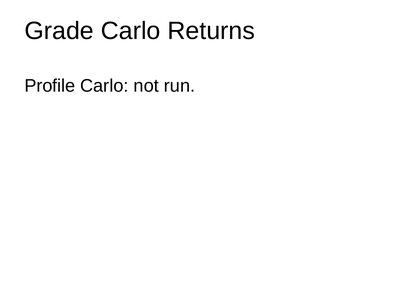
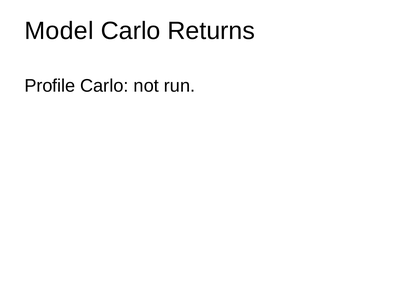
Grade: Grade -> Model
